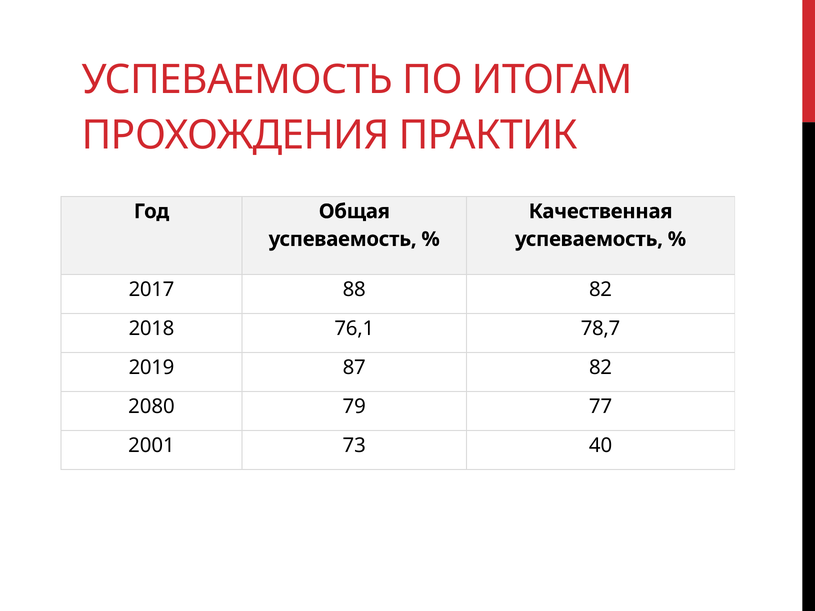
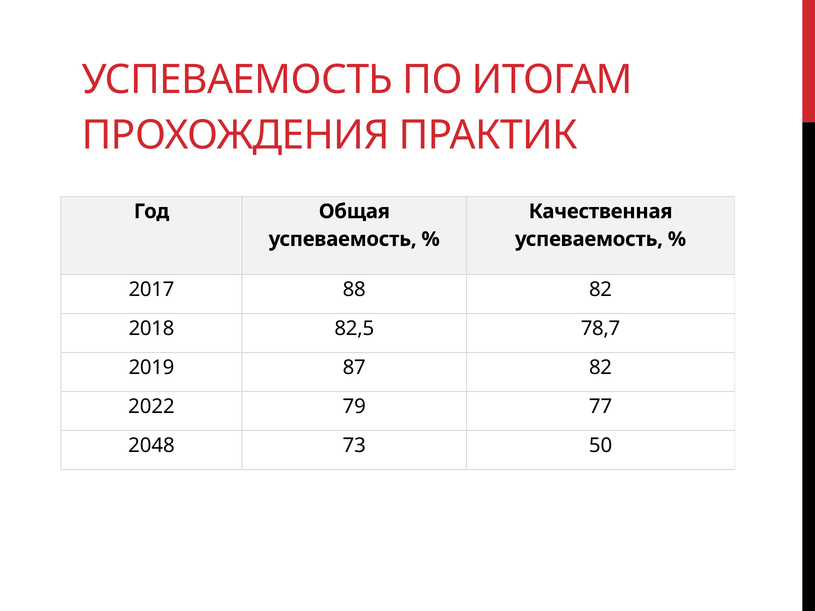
76,1: 76,1 -> 82,5
2080: 2080 -> 2022
2001: 2001 -> 2048
40: 40 -> 50
